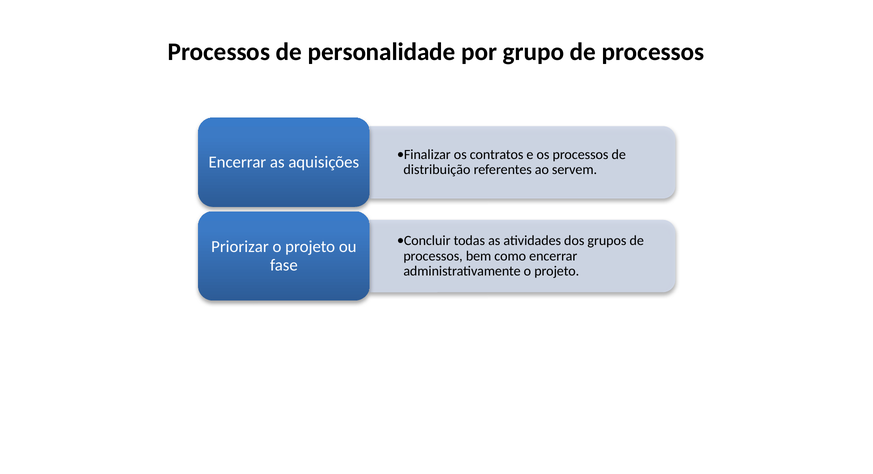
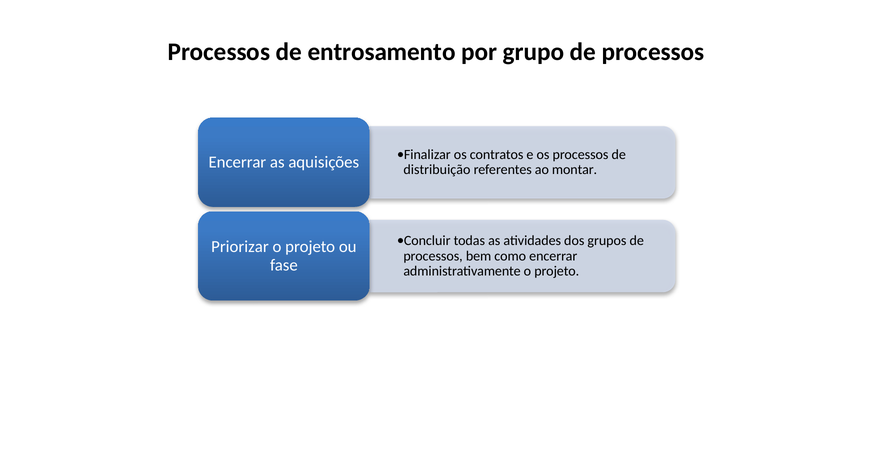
personalidade: personalidade -> entrosamento
servem: servem -> montar
